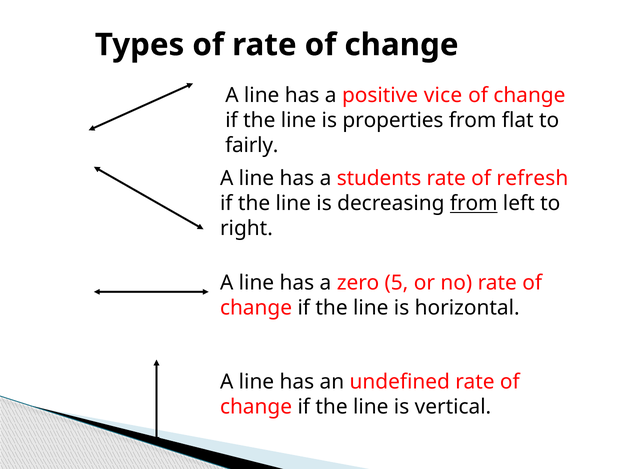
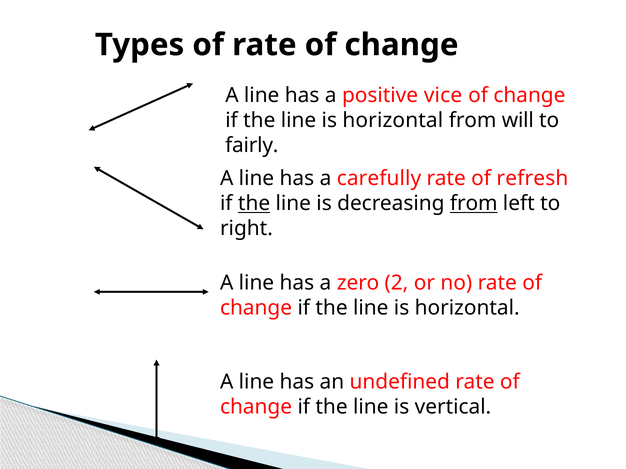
properties at (393, 120): properties -> horizontal
flat: flat -> will
students: students -> carefully
the at (254, 204) underline: none -> present
5: 5 -> 2
